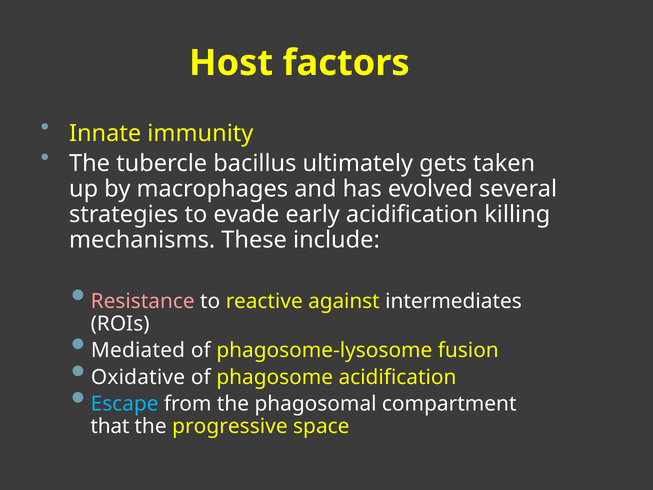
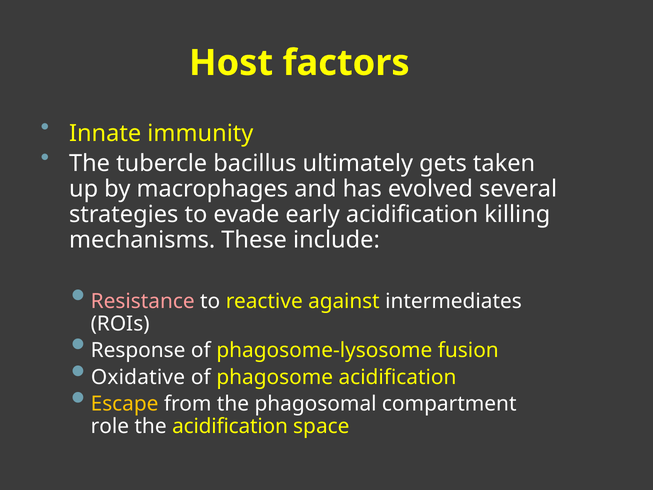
Mediated: Mediated -> Response
Escape colour: light blue -> yellow
that: that -> role
the progressive: progressive -> acidification
